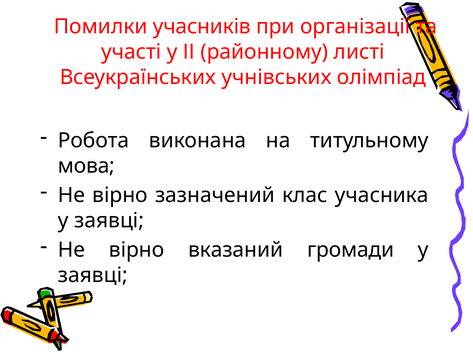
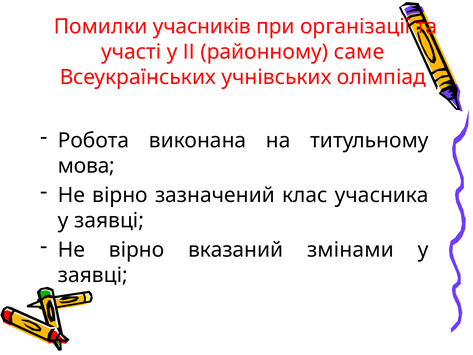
листі: листі -> саме
громади: громади -> змінами
